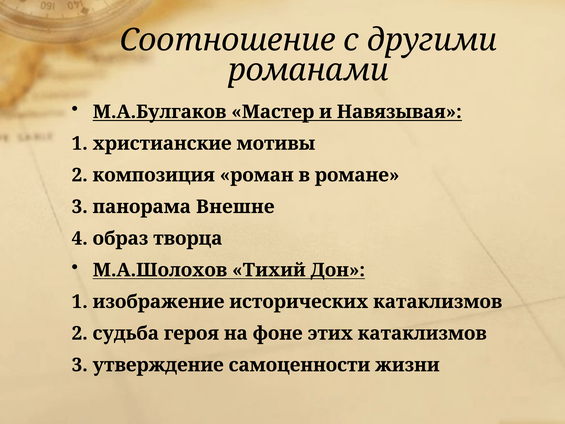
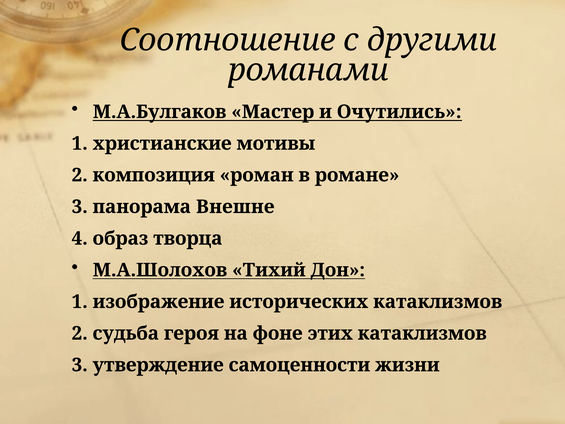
Навязывая: Навязывая -> Очутились
